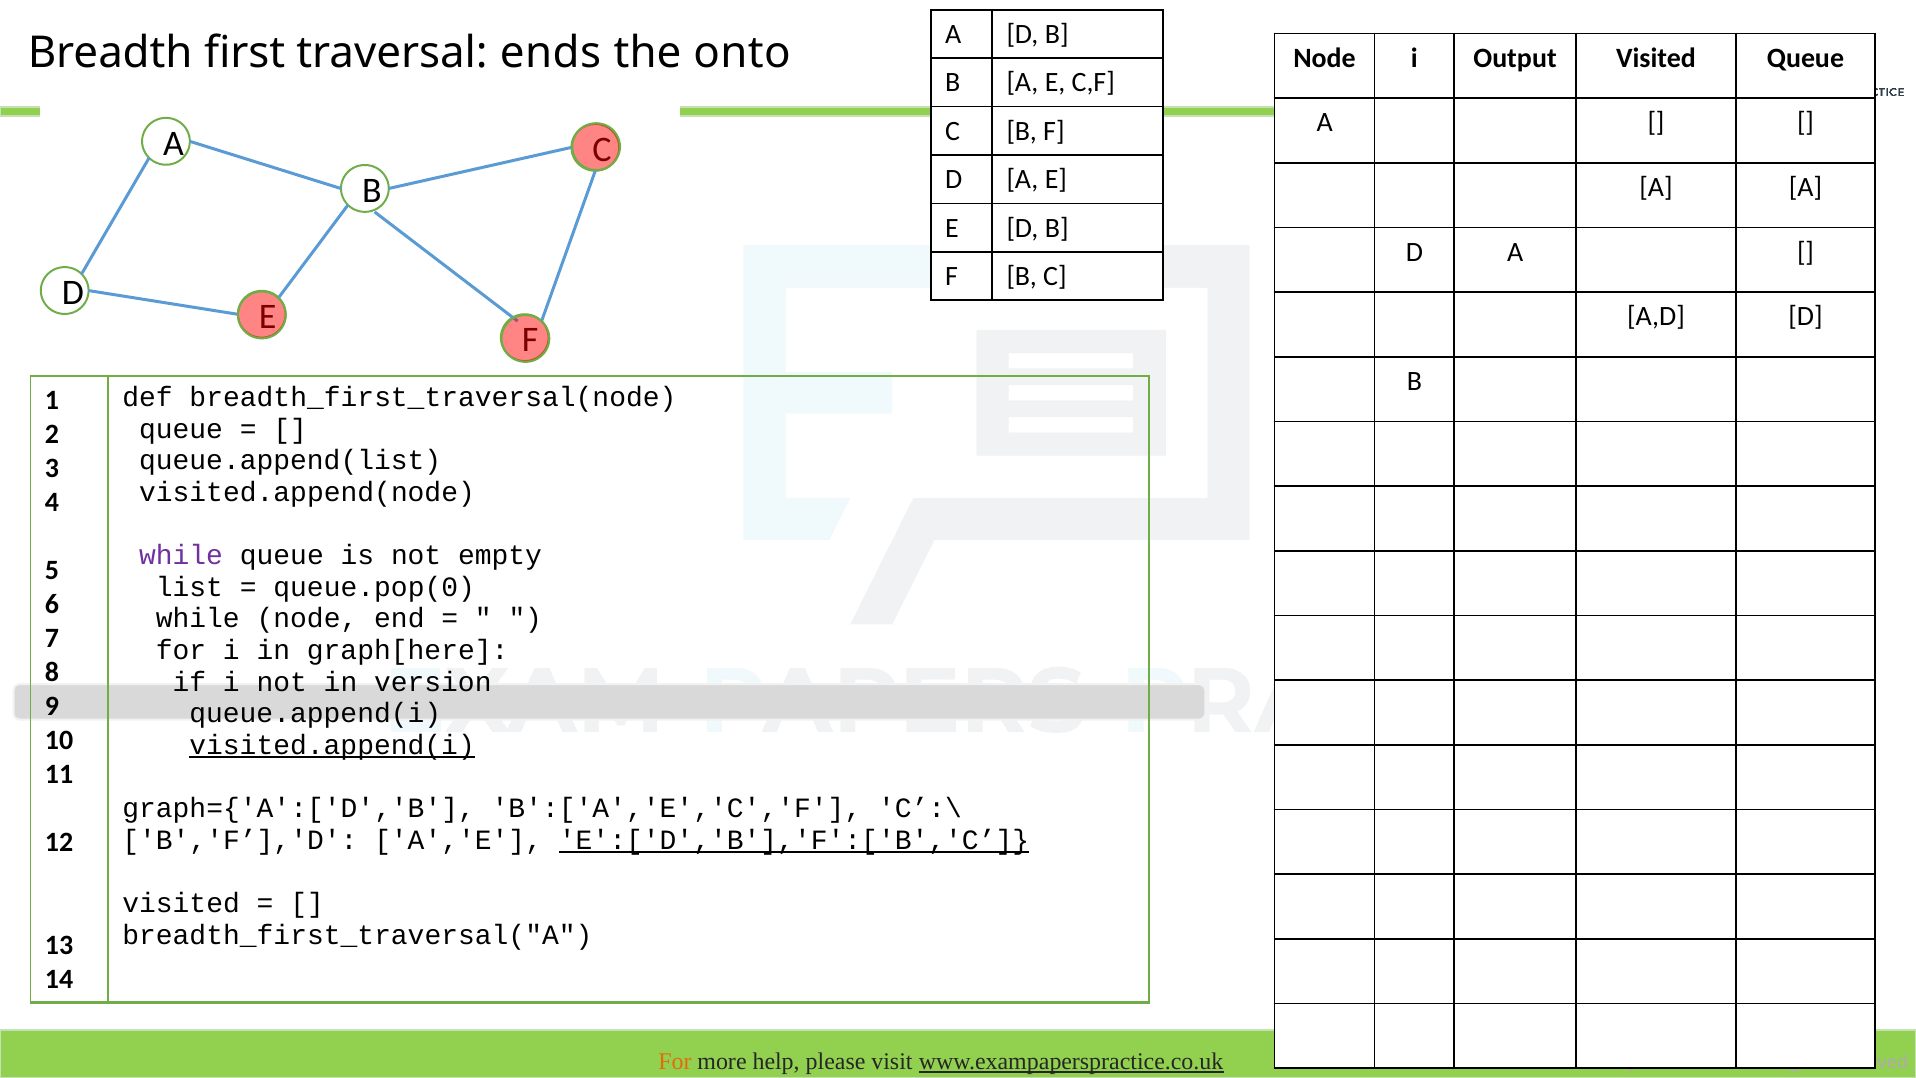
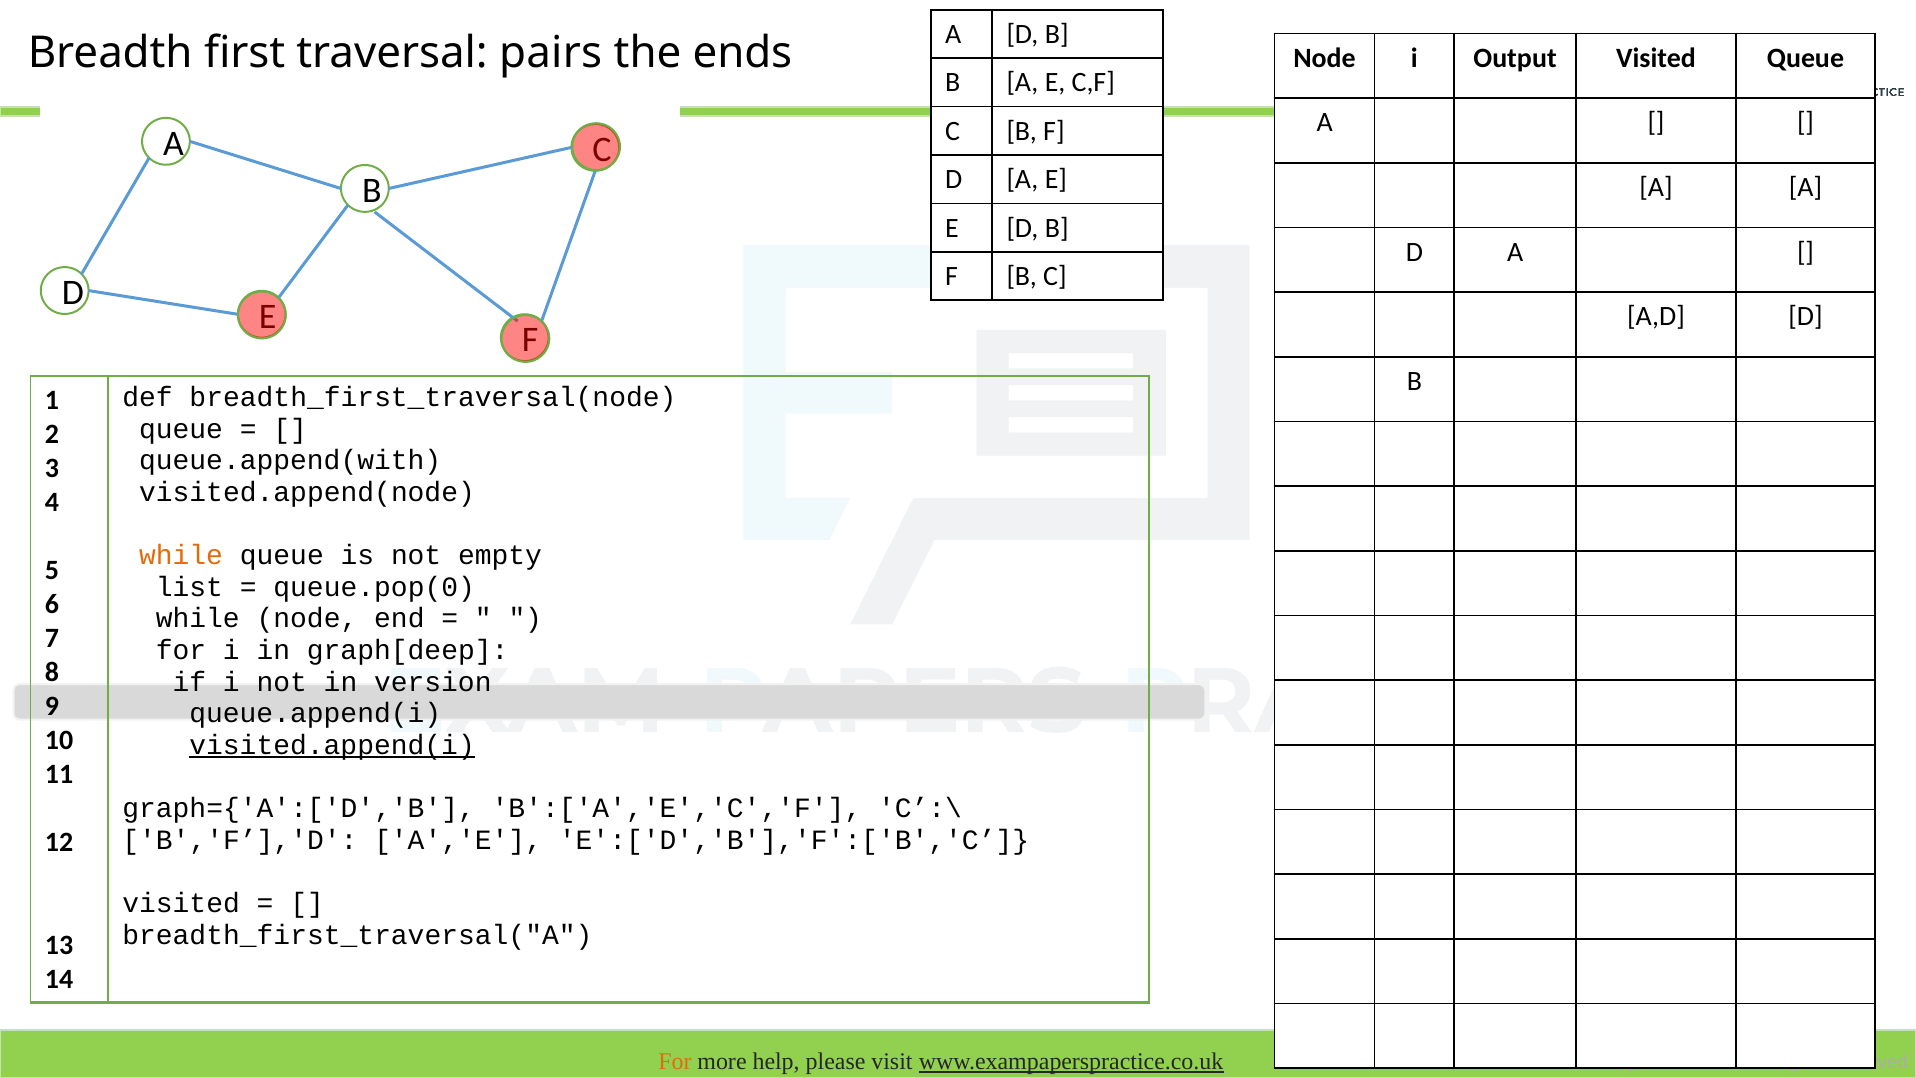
ends: ends -> pairs
onto: onto -> ends
queue.append(list: queue.append(list -> queue.append(with
while at (181, 555) colour: purple -> orange
graph[here: graph[here -> graph[deep
E':['D','B'],'F':['B','C underline: present -> none
